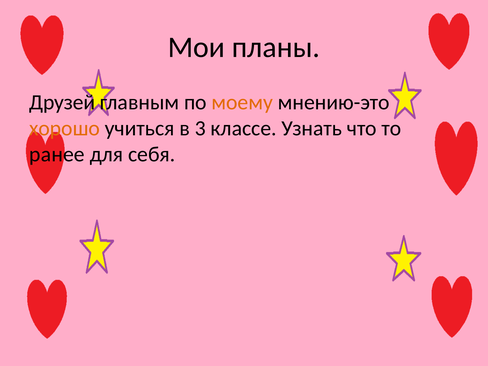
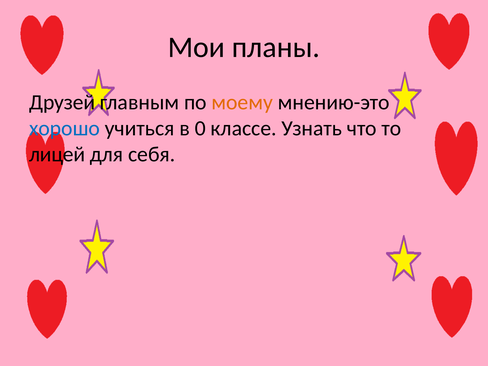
хорошо colour: orange -> blue
3: 3 -> 0
ранее: ранее -> лицей
